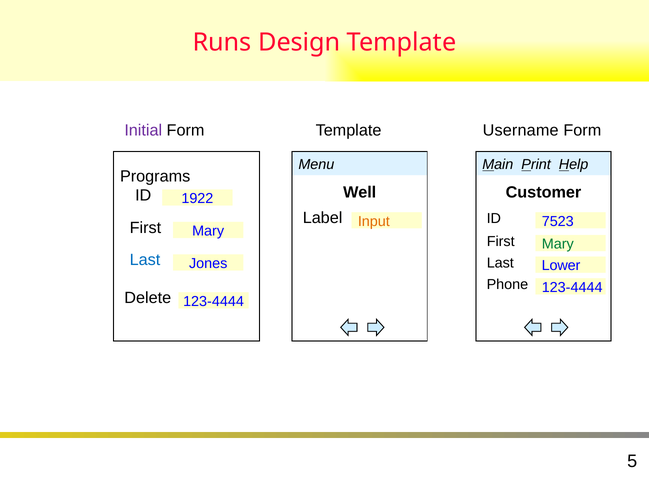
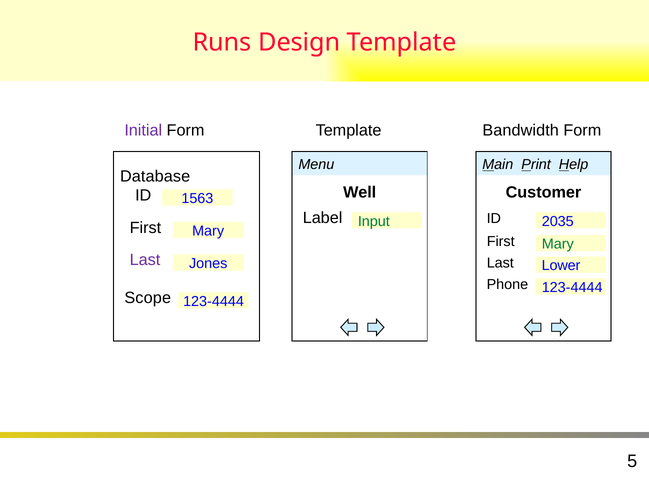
Username: Username -> Bandwidth
Programs: Programs -> Database
1922: 1922 -> 1563
Input colour: orange -> green
7523: 7523 -> 2035
Last at (145, 260) colour: blue -> purple
Delete: Delete -> Scope
